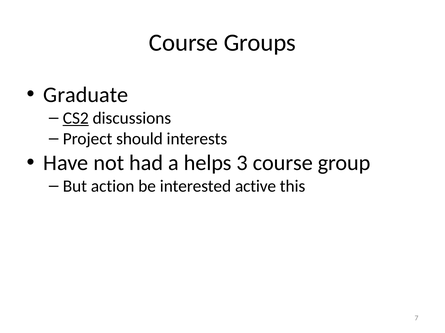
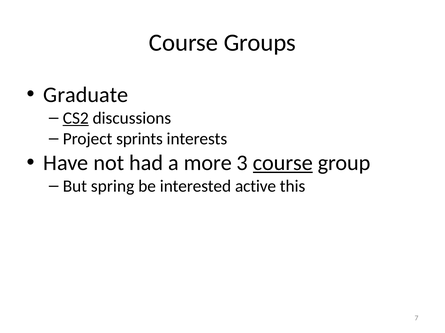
should: should -> sprints
helps: helps -> more
course at (283, 163) underline: none -> present
action: action -> spring
